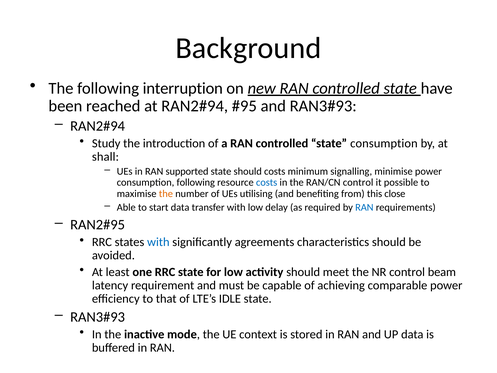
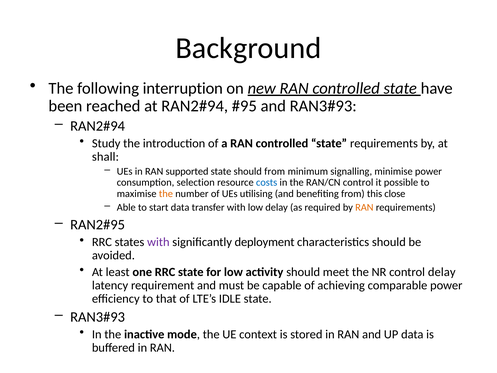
state consumption: consumption -> requirements
should costs: costs -> from
consumption following: following -> selection
RAN at (364, 207) colour: blue -> orange
with at (158, 242) colour: blue -> purple
agreements: agreements -> deployment
control beam: beam -> delay
